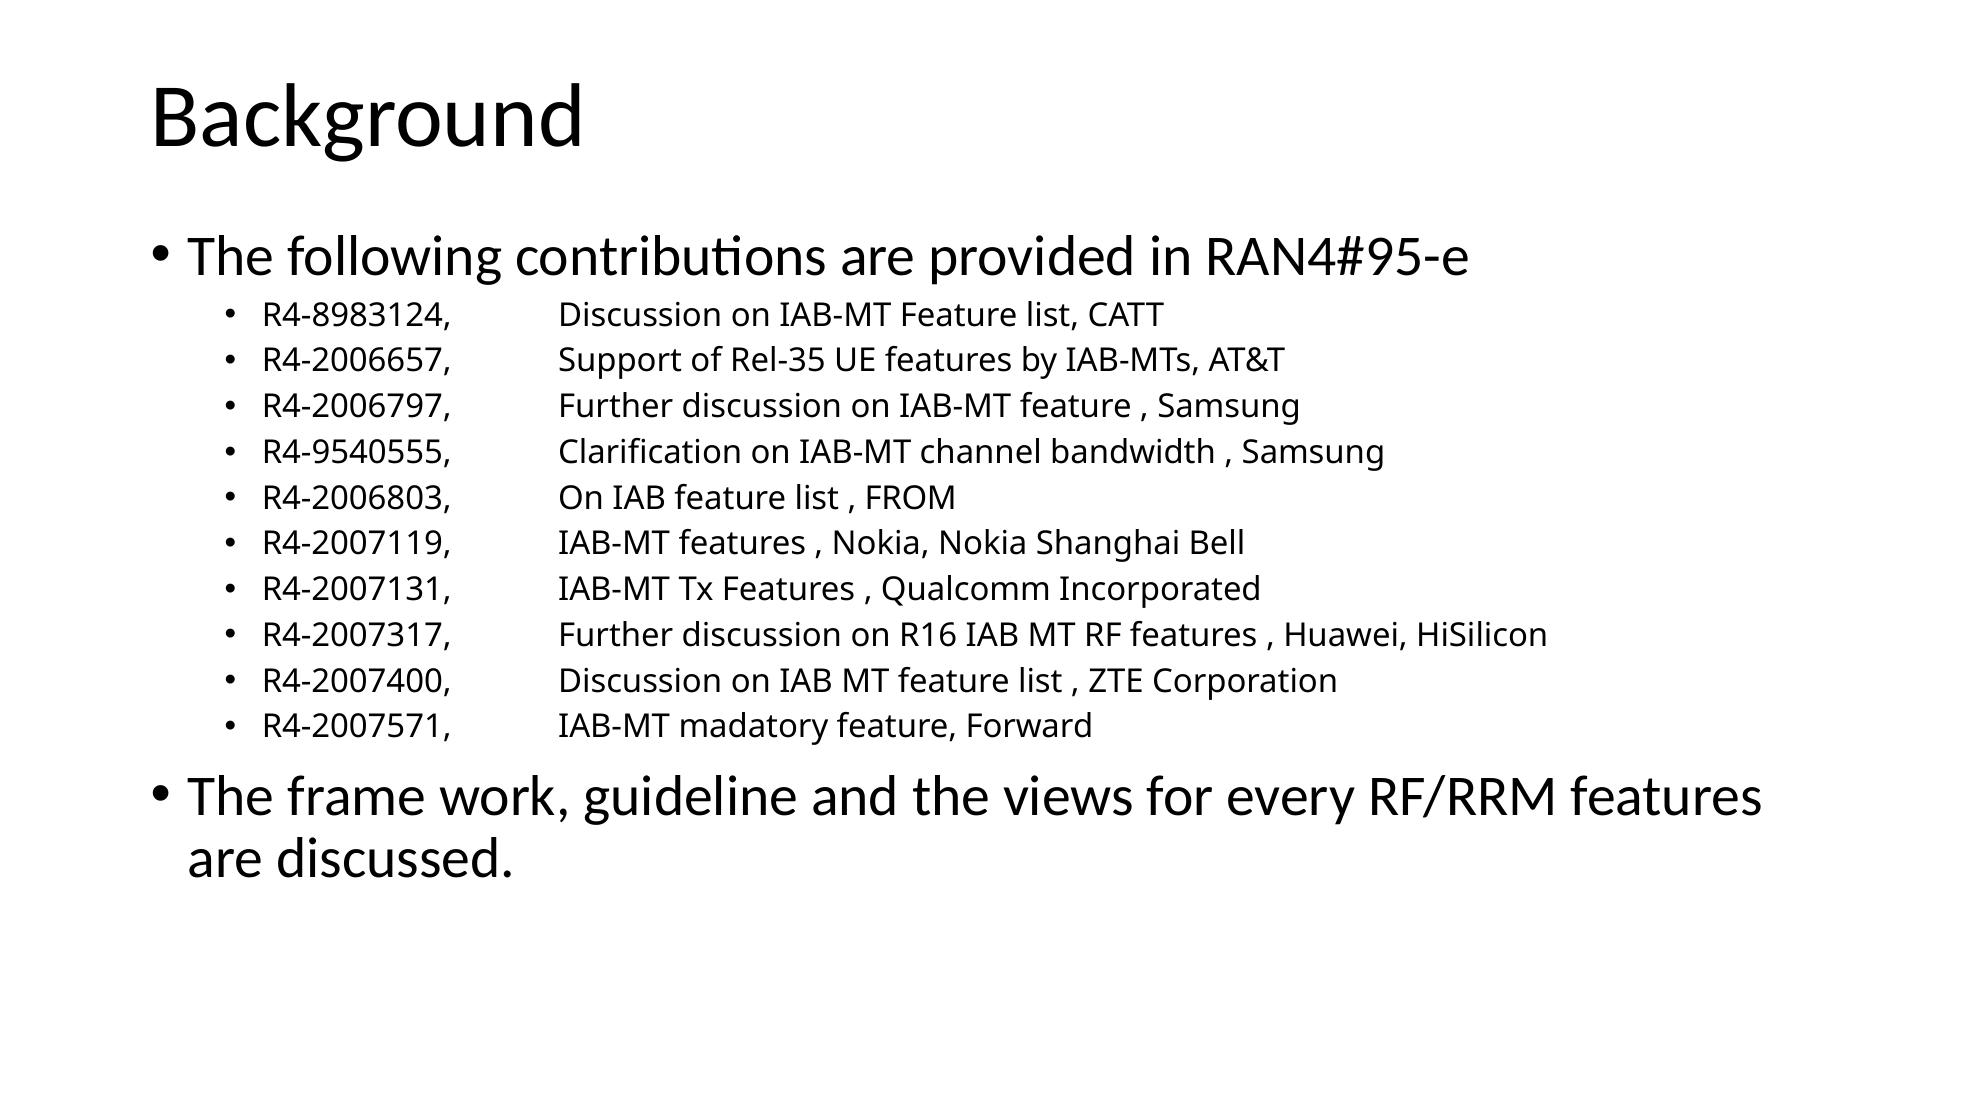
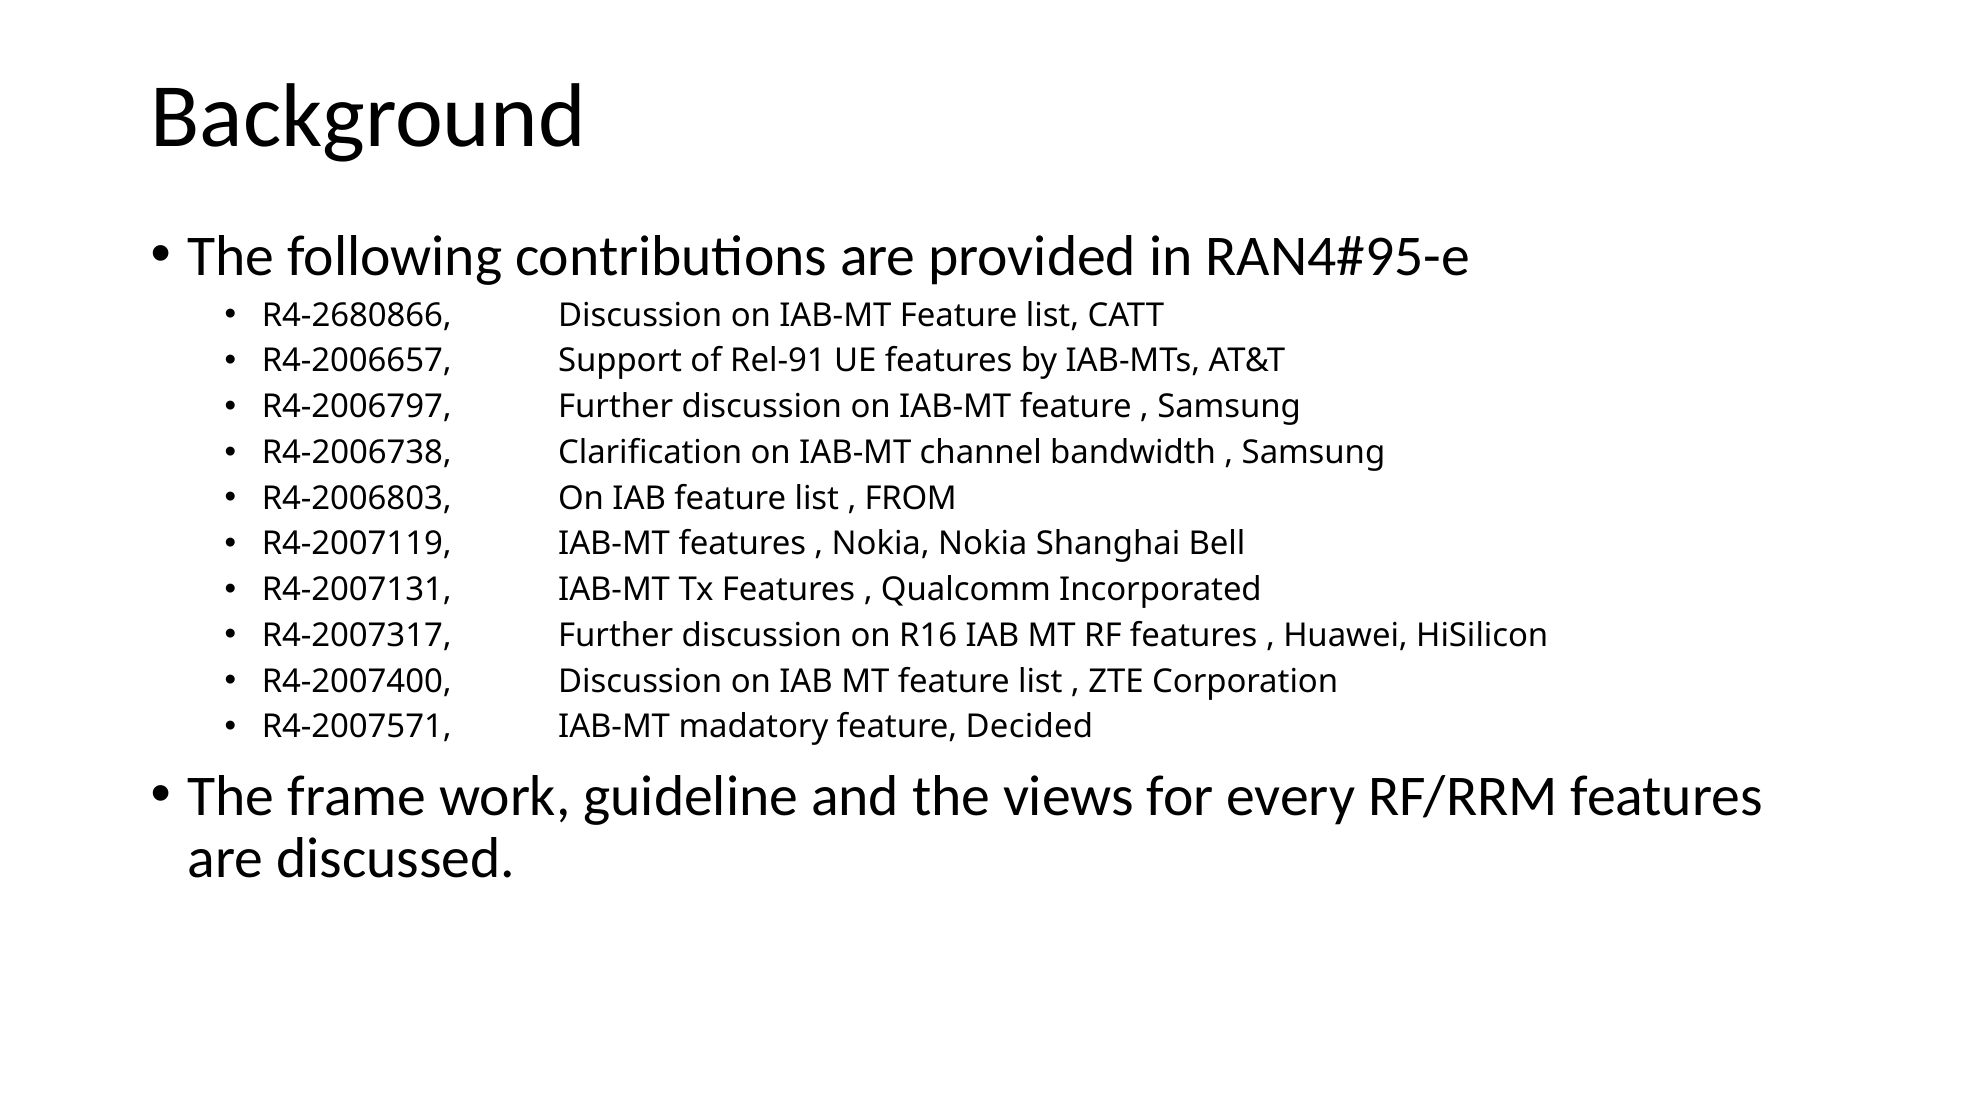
R4-8983124: R4-8983124 -> R4-2680866
Rel-35: Rel-35 -> Rel-91
R4-9540555: R4-9540555 -> R4-2006738
Forward: Forward -> Decided
